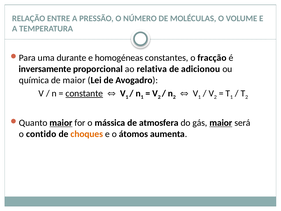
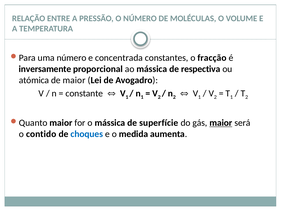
uma durante: durante -> número
homogéneas: homogéneas -> concentrada
ao relativa: relativa -> mássica
adicionou: adicionou -> respectiva
química: química -> atómica
constante underline: present -> none
maior at (61, 123) underline: present -> none
atmosfera: atmosfera -> superfície
choques colour: orange -> blue
átomos: átomos -> medida
